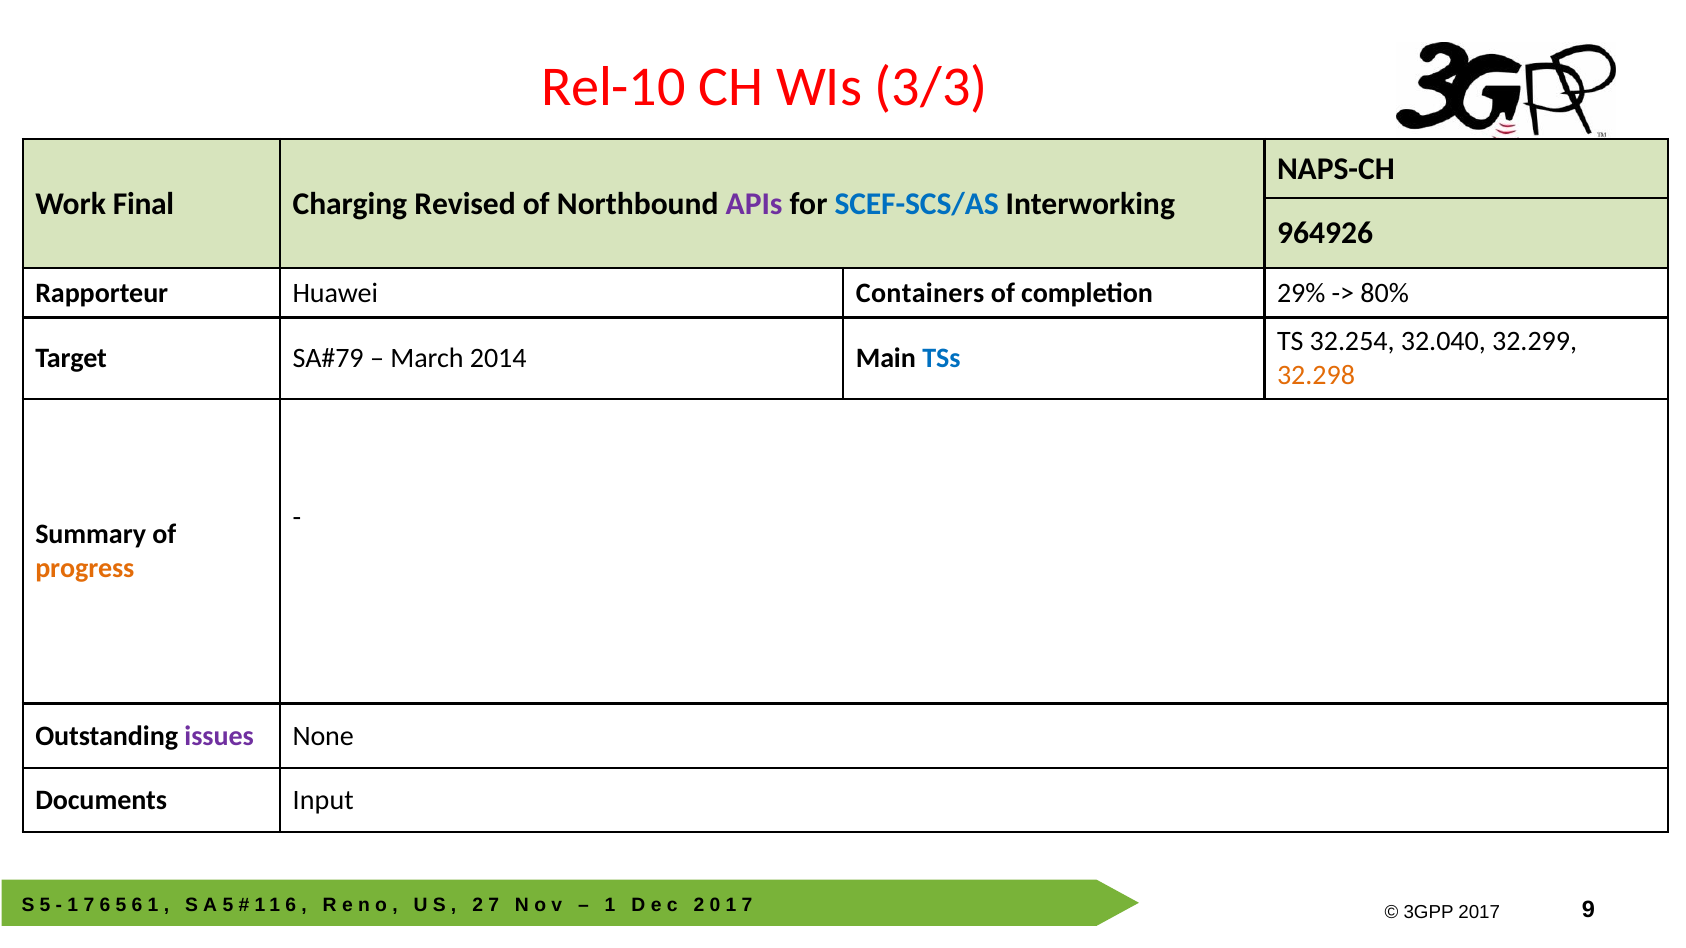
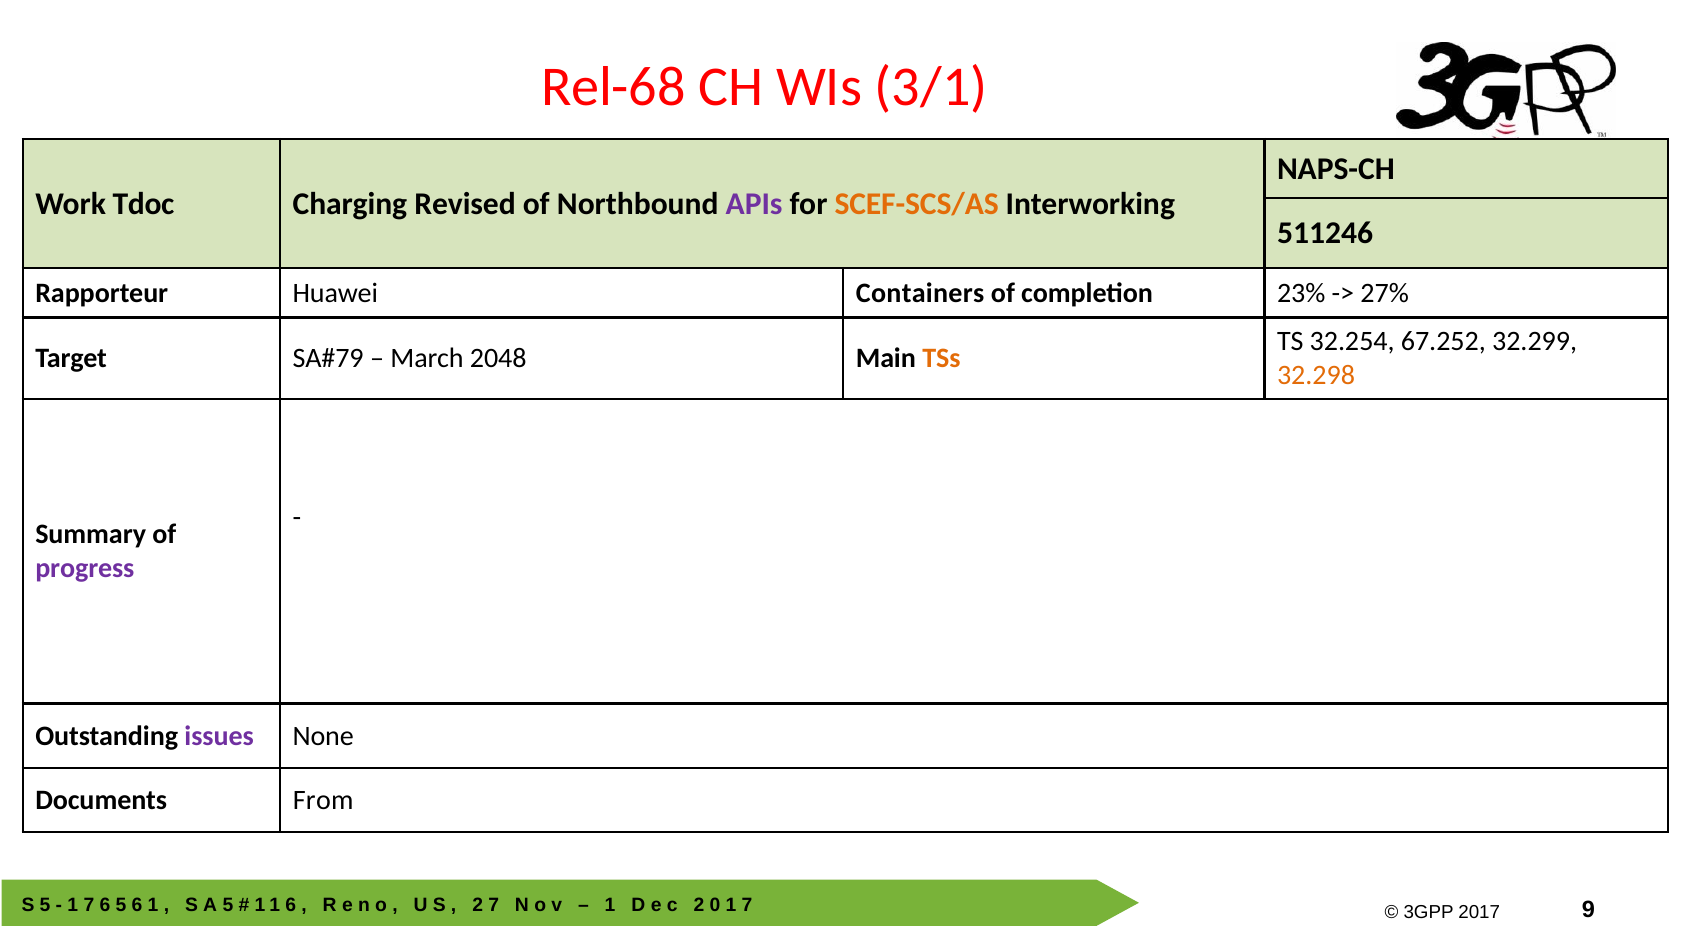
Rel-10: Rel-10 -> Rel-68
3/3: 3/3 -> 3/1
Final: Final -> Tdoc
SCEF-SCS/AS colour: blue -> orange
964926: 964926 -> 511246
29%: 29% -> 23%
80%: 80% -> 27%
32.040: 32.040 -> 67.252
2014: 2014 -> 2048
TSs colour: blue -> orange
progress colour: orange -> purple
Input: Input -> From
